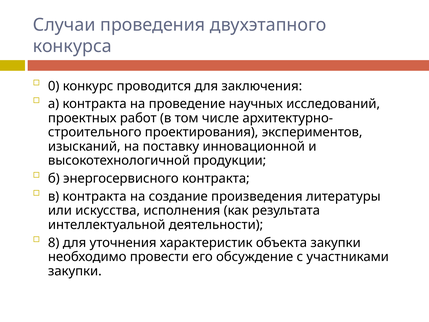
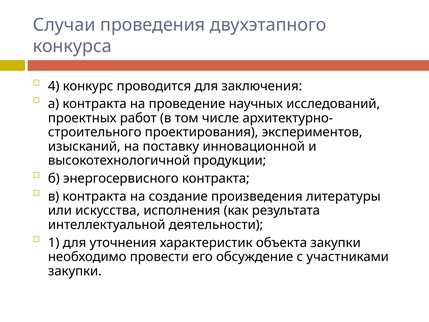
0: 0 -> 4
8: 8 -> 1
